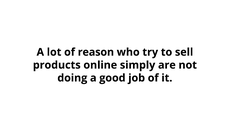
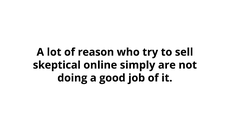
products: products -> skeptical
